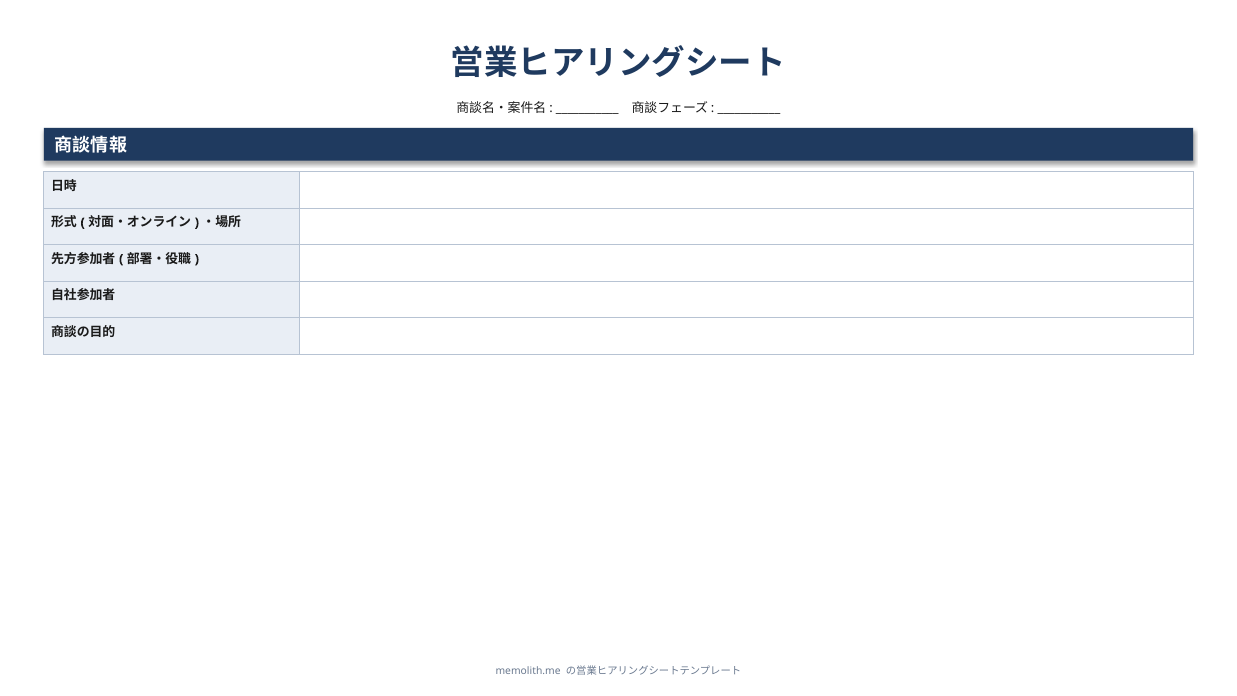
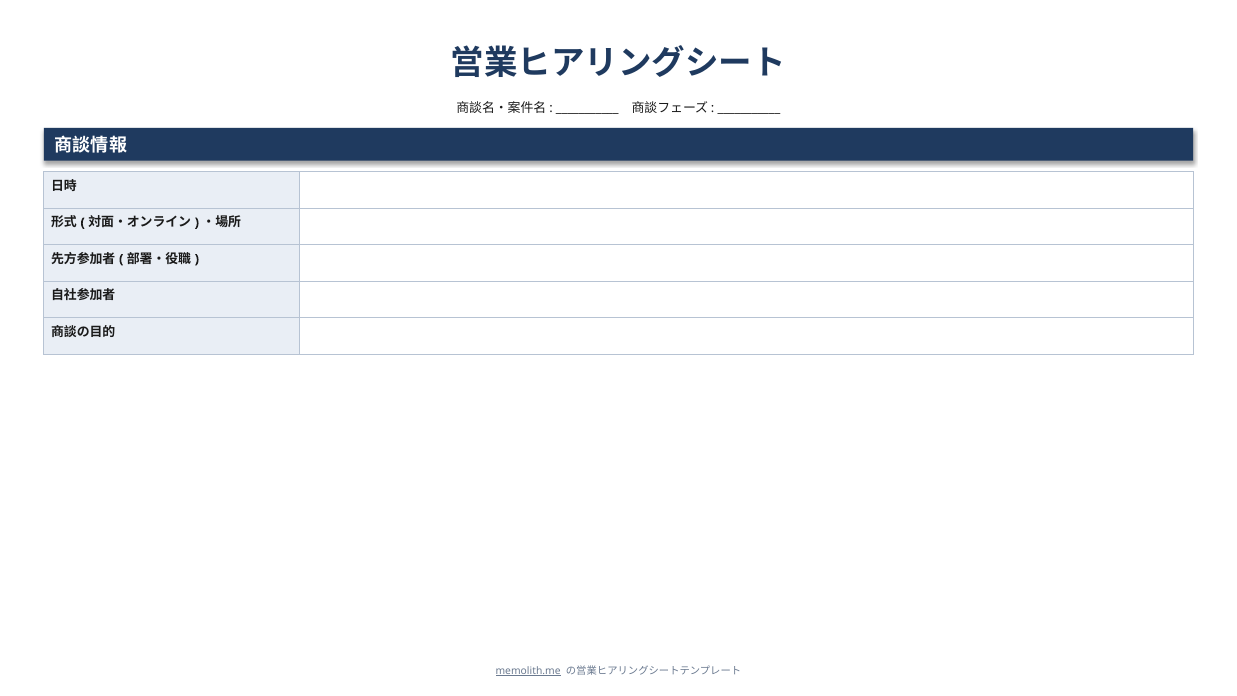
memolith.me underline: none -> present
